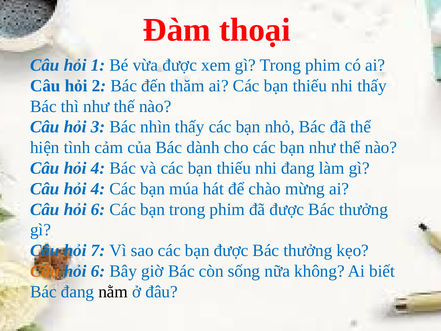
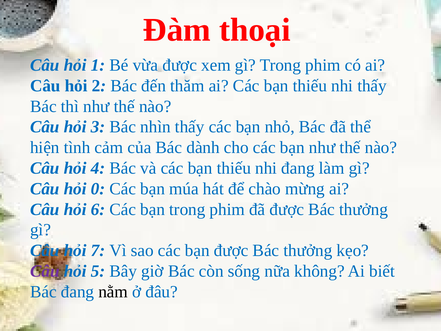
4 at (98, 189): 4 -> 0
Câu at (45, 271) colour: orange -> purple
6 at (98, 271): 6 -> 5
